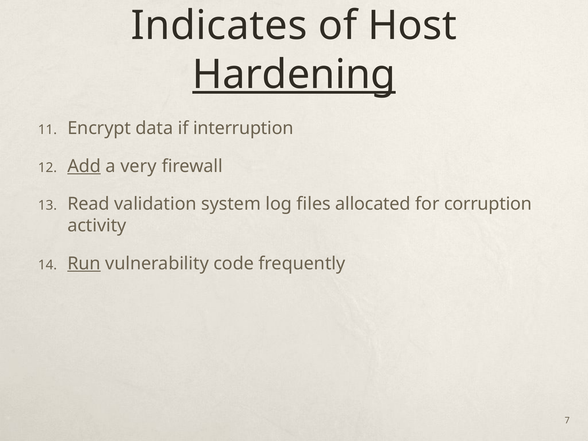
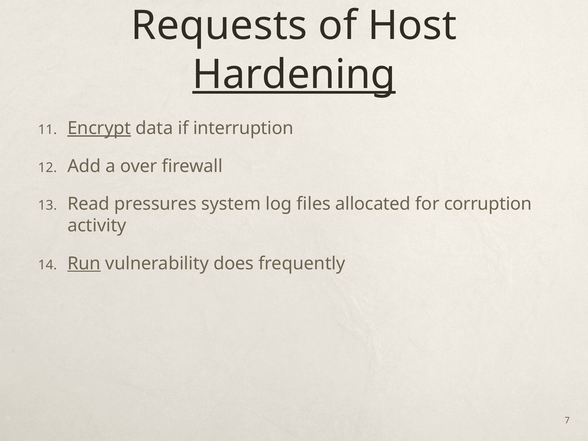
Indicates: Indicates -> Requests
Encrypt underline: none -> present
Add underline: present -> none
very: very -> over
validation: validation -> pressures
code: code -> does
